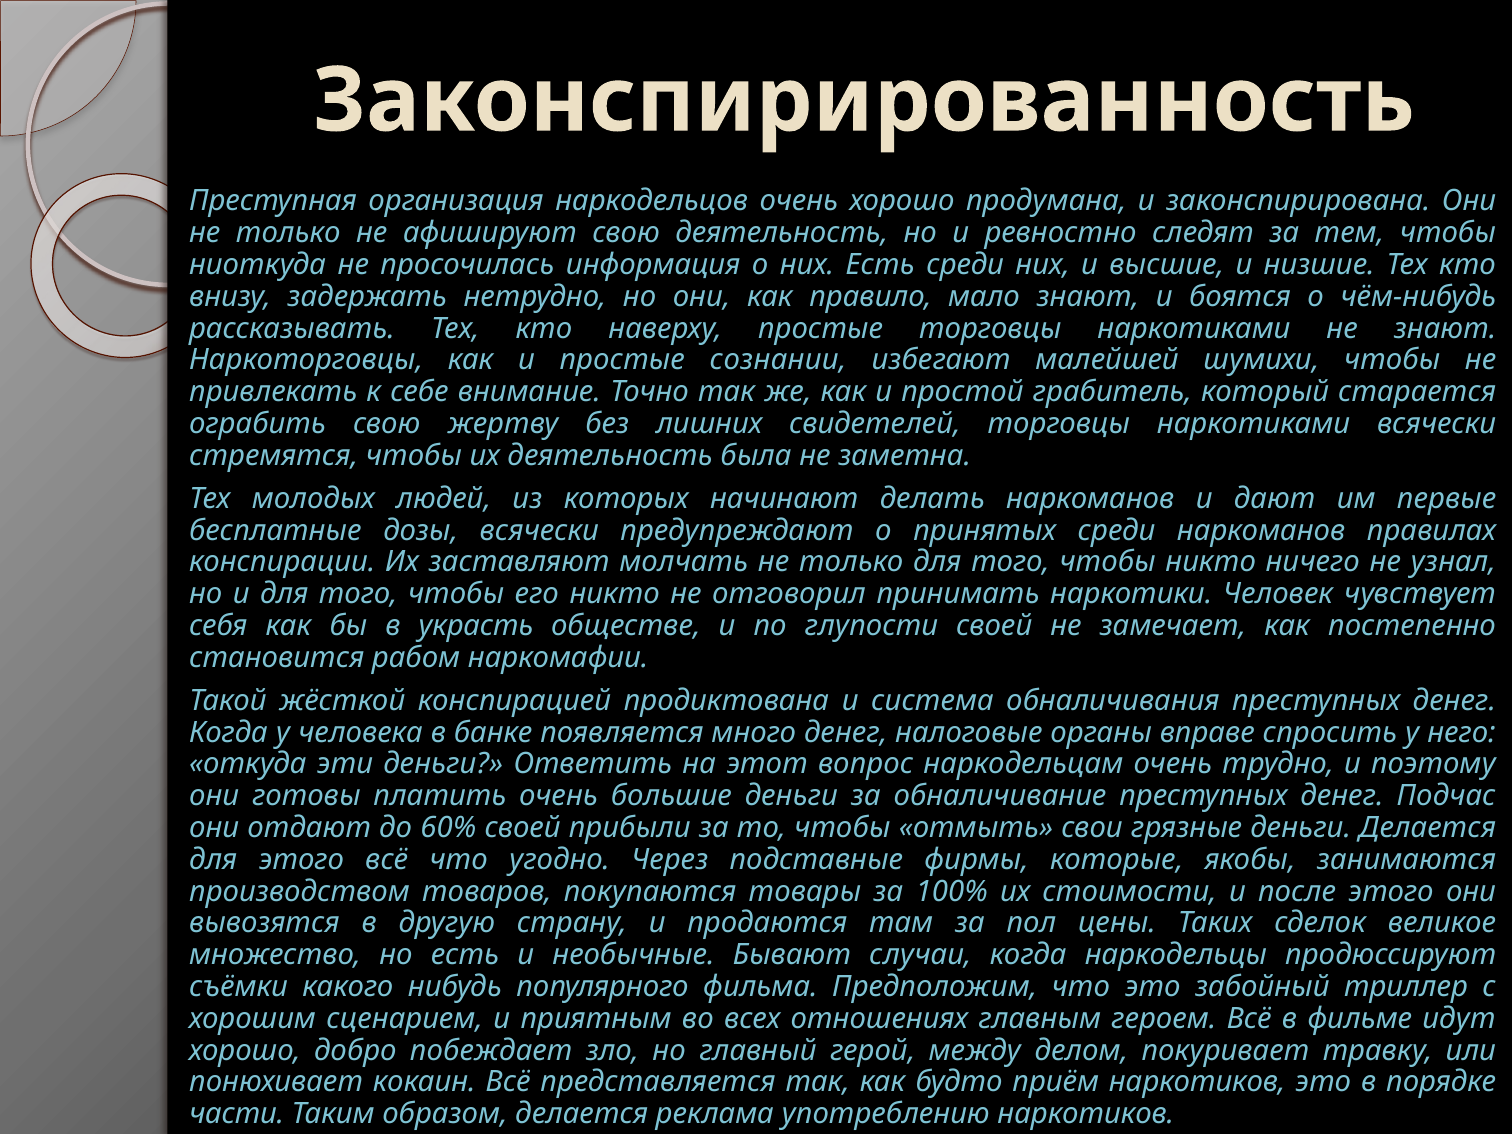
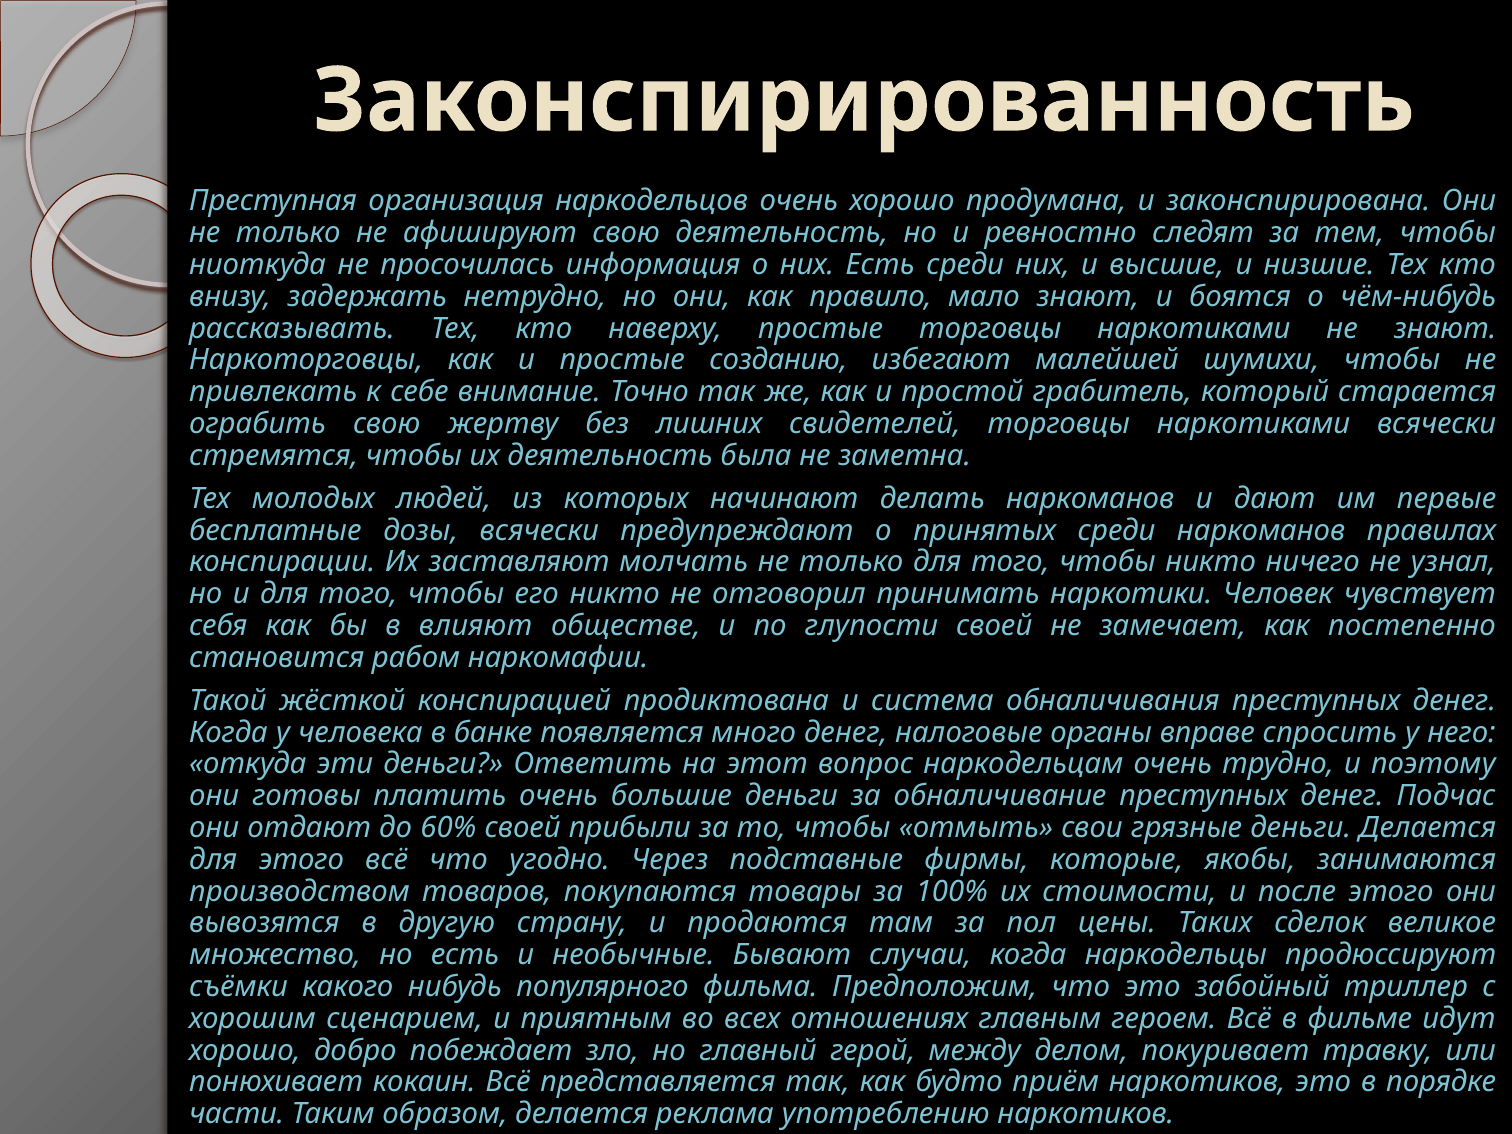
сознании: сознании -> созданию
украсть: украсть -> влияют
